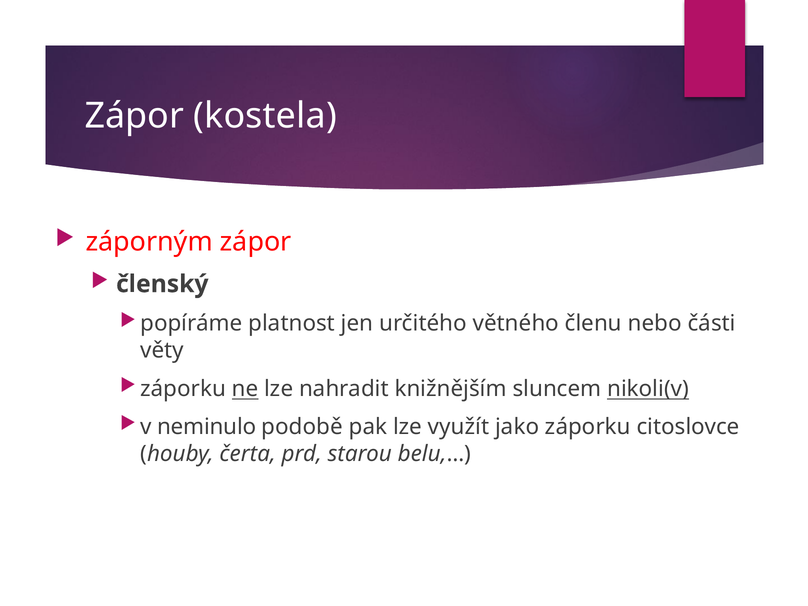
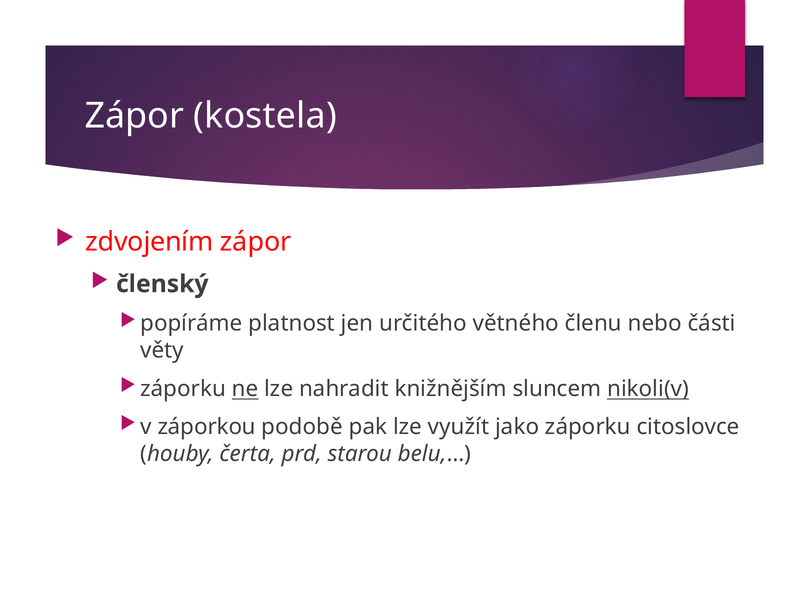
záporným: záporným -> zdvojením
neminulo: neminulo -> záporkou
